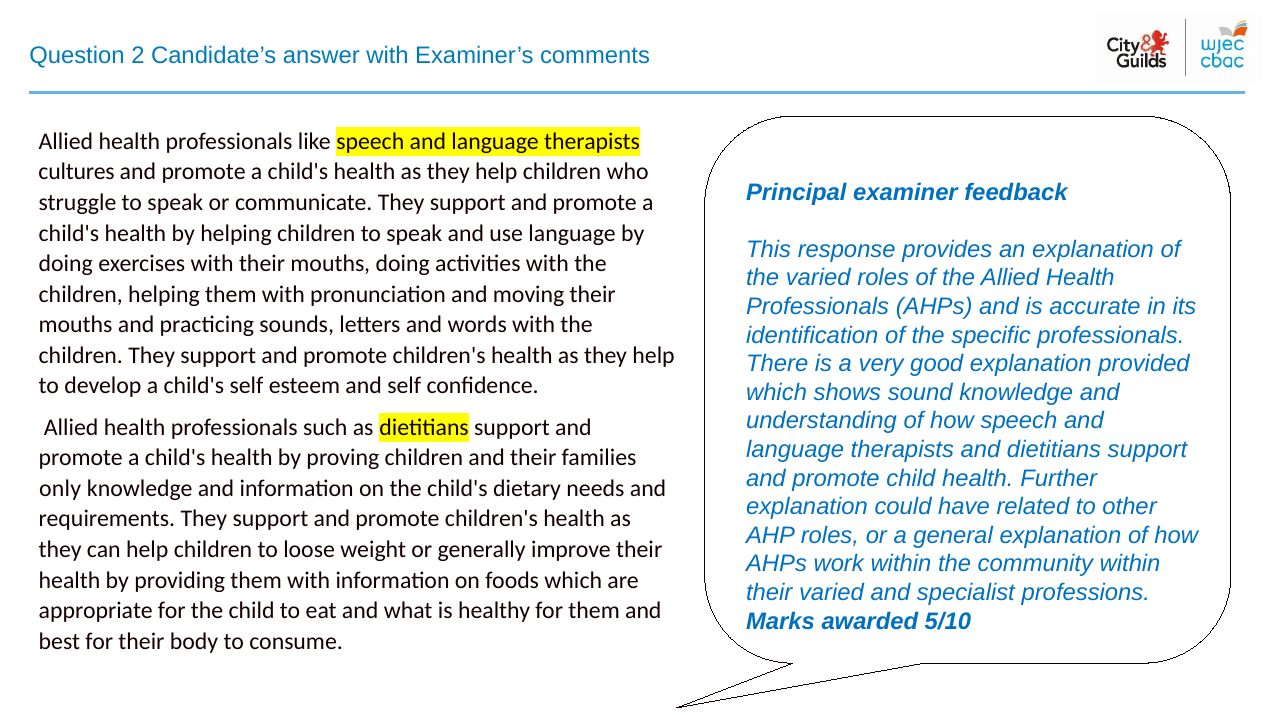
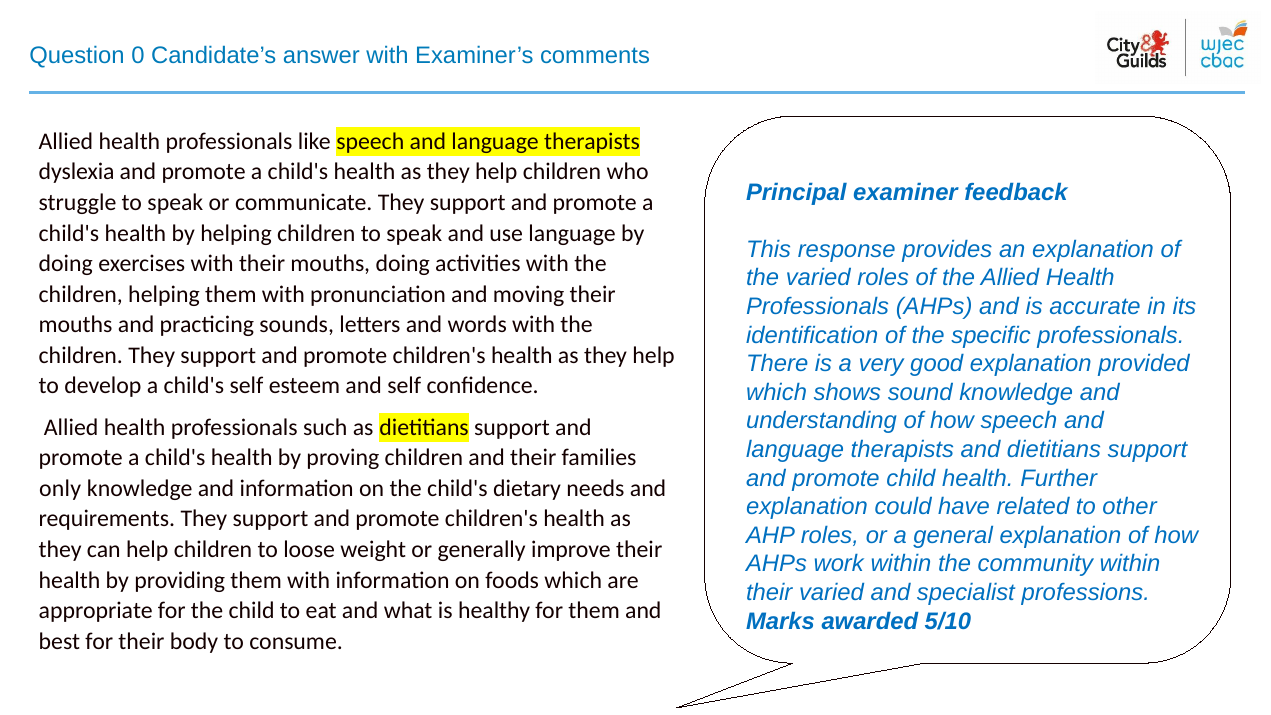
2: 2 -> 0
cultures: cultures -> dyslexia
